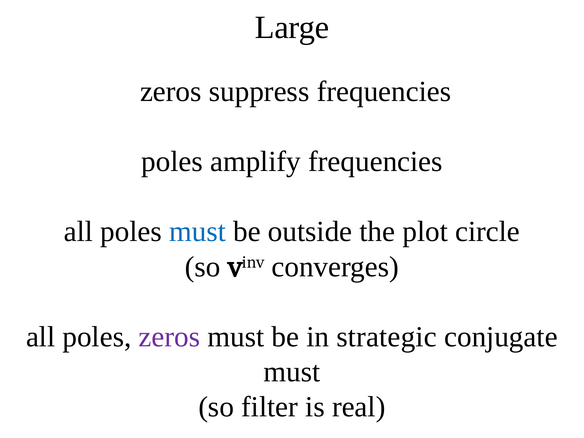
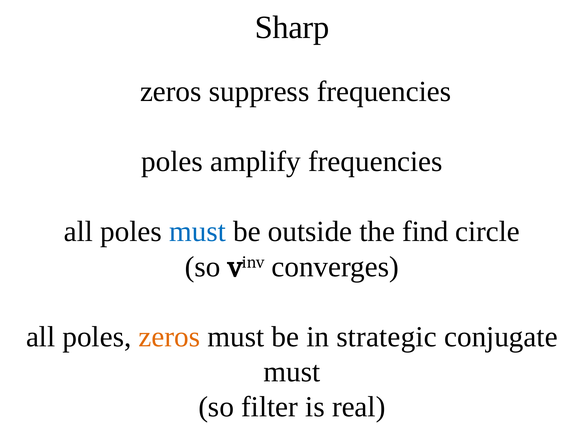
Large: Large -> Sharp
plot: plot -> find
zeros at (169, 337) colour: purple -> orange
